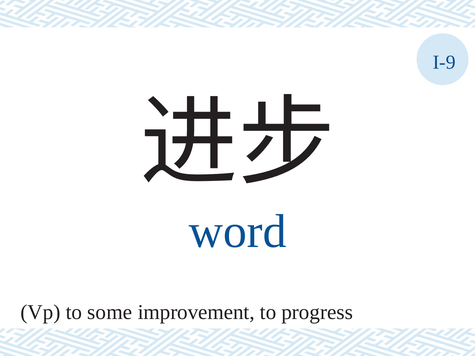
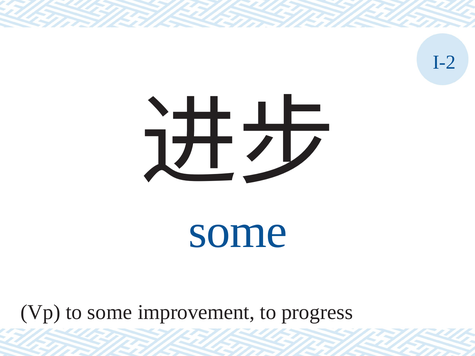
I-9: I-9 -> I-2
word at (238, 232): word -> some
